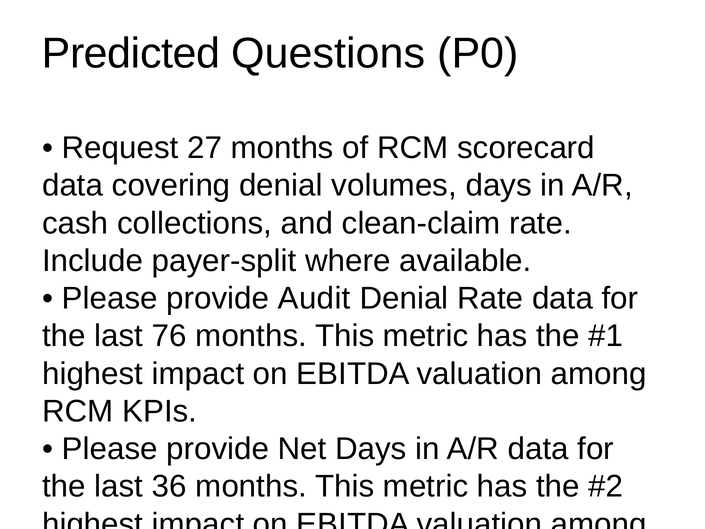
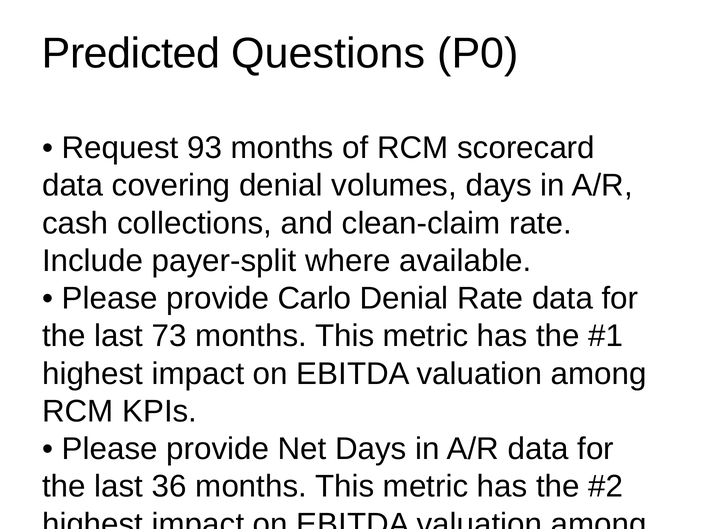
27: 27 -> 93
Audit: Audit -> Carlo
76: 76 -> 73
